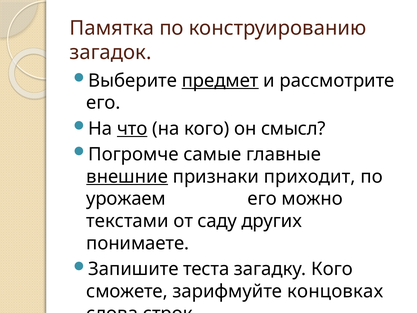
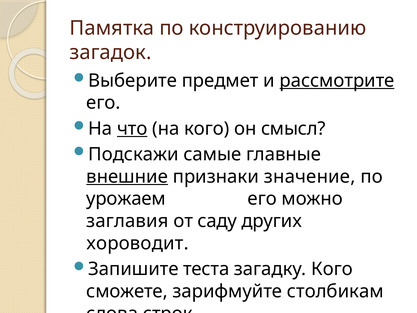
предмет underline: present -> none
рассмотрите underline: none -> present
Погромче: Погромче -> Подскажи
приходит: приходит -> значение
текстами: текстами -> заглавия
понимаете: понимаете -> хороводит
концовках: концовках -> столбикам
